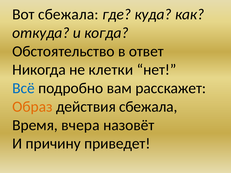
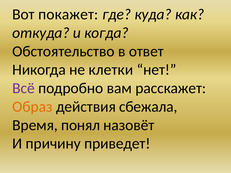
Вот сбежала: сбежала -> покажет
Всё colour: blue -> purple
вчера: вчера -> понял
